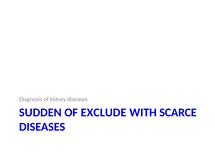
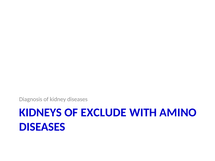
SUDDEN: SUDDEN -> KIDNEYS
SCARCE: SCARCE -> AMINO
